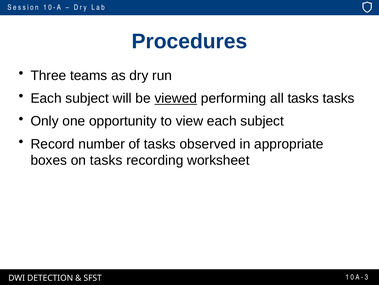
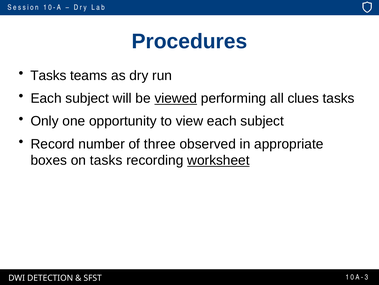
Three at (48, 75): Three -> Tasks
all tasks: tasks -> clues
of tasks: tasks -> three
worksheet underline: none -> present
